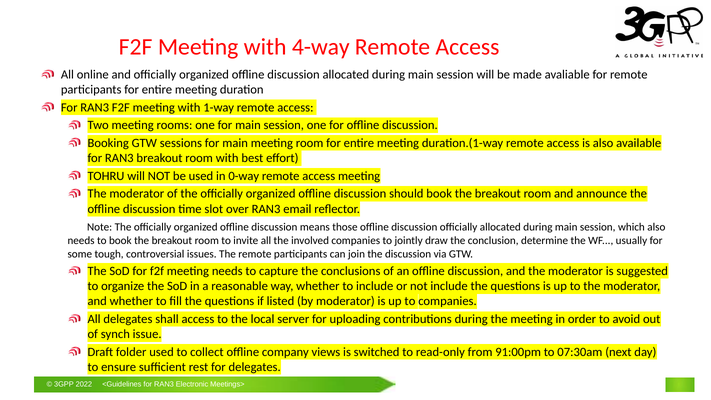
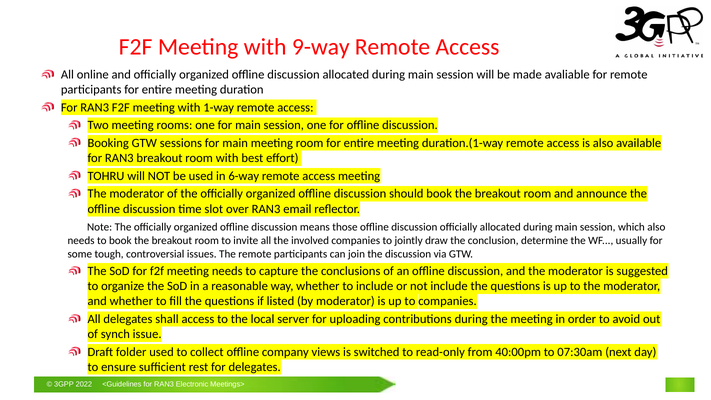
4-way: 4-way -> 9-way
0-way: 0-way -> 6-way
91:00pm: 91:00pm -> 40:00pm
